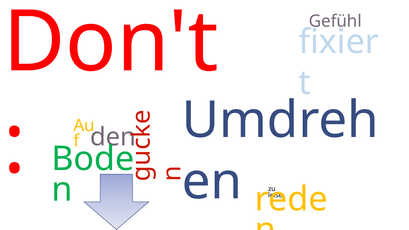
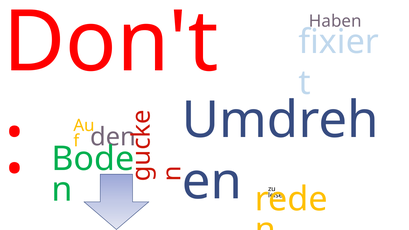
Gefühl: Gefühl -> Haben
